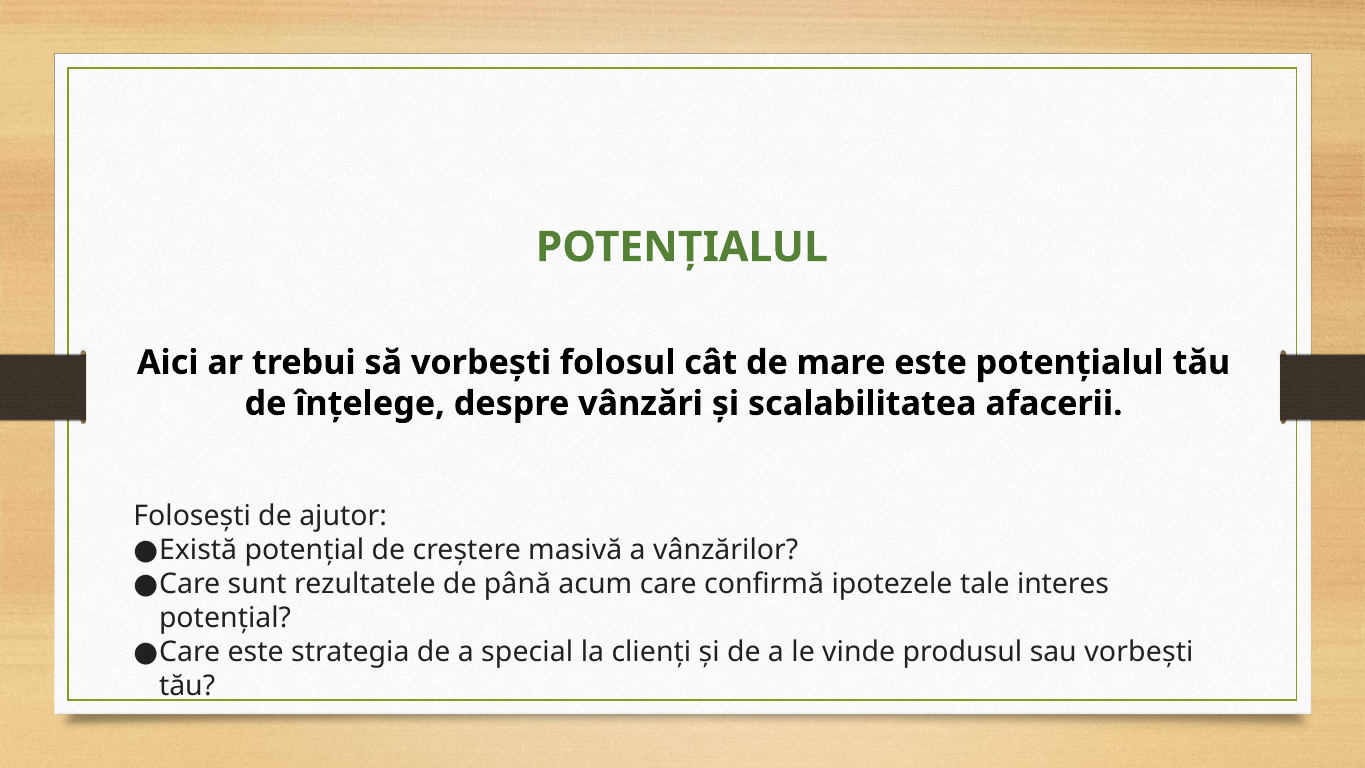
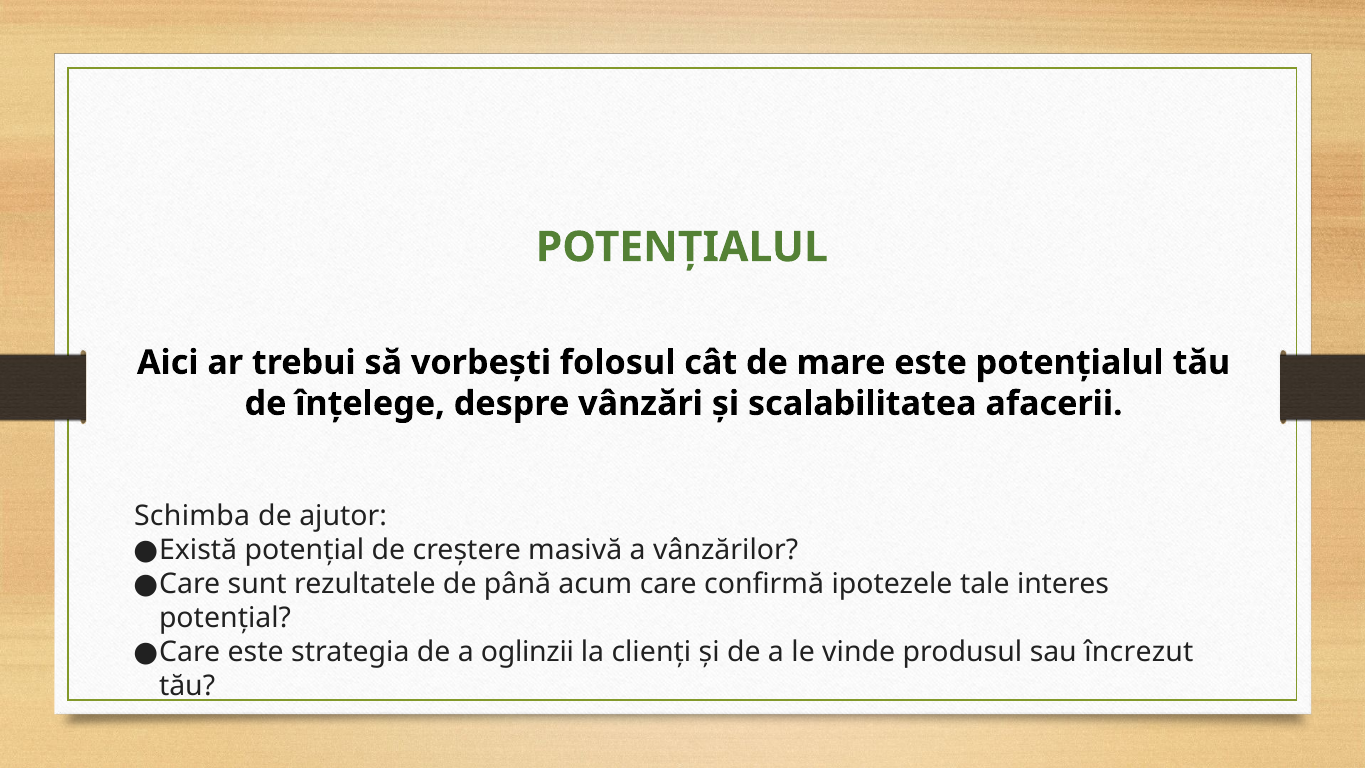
Folosești: Folosești -> Schimba
special: special -> oglinzii
sau vorbești: vorbești -> încrezut
